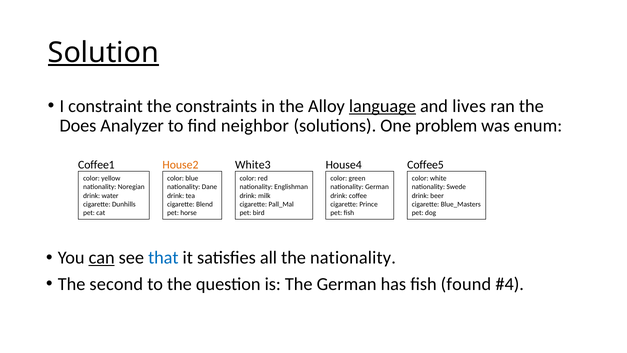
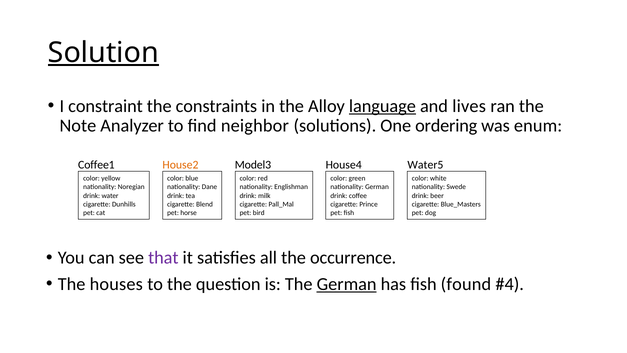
Does: Does -> Note
problem: problem -> ordering
White3: White3 -> Model3
Coffee5: Coffee5 -> Water5
can underline: present -> none
that colour: blue -> purple
the nationality: nationality -> occurrence
second: second -> houses
German at (347, 284) underline: none -> present
